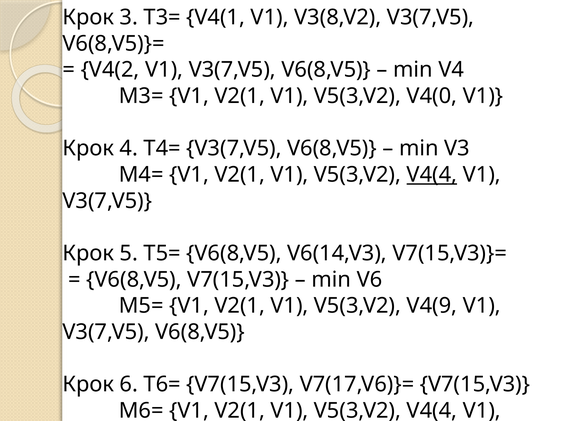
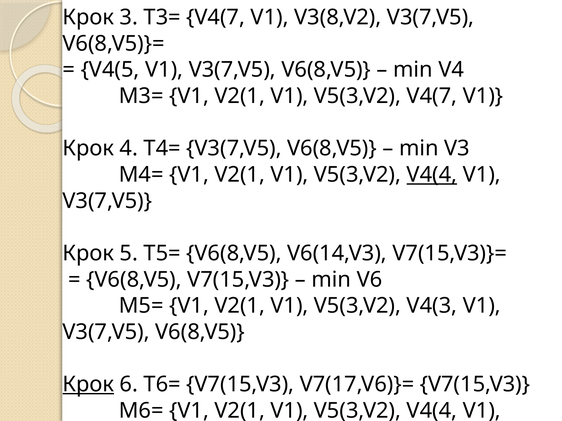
Т3= V4(1: V4(1 -> V4(7
V4(2: V4(2 -> V4(5
V5(3,V2 V4(0: V4(0 -> V4(7
V4(9: V4(9 -> V4(3
Крок at (88, 385) underline: none -> present
